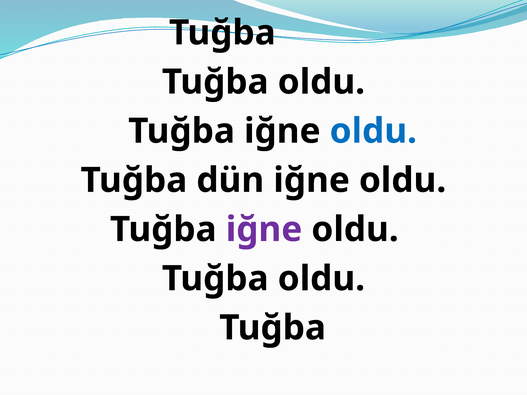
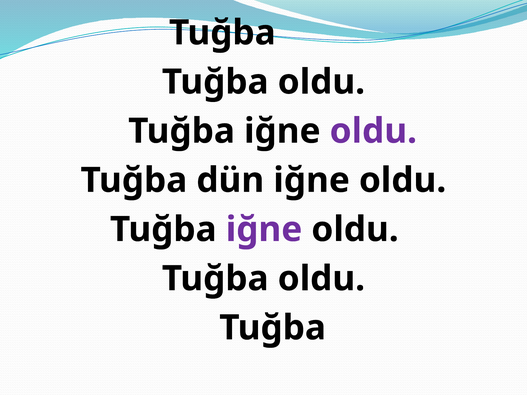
oldu at (373, 131) colour: blue -> purple
